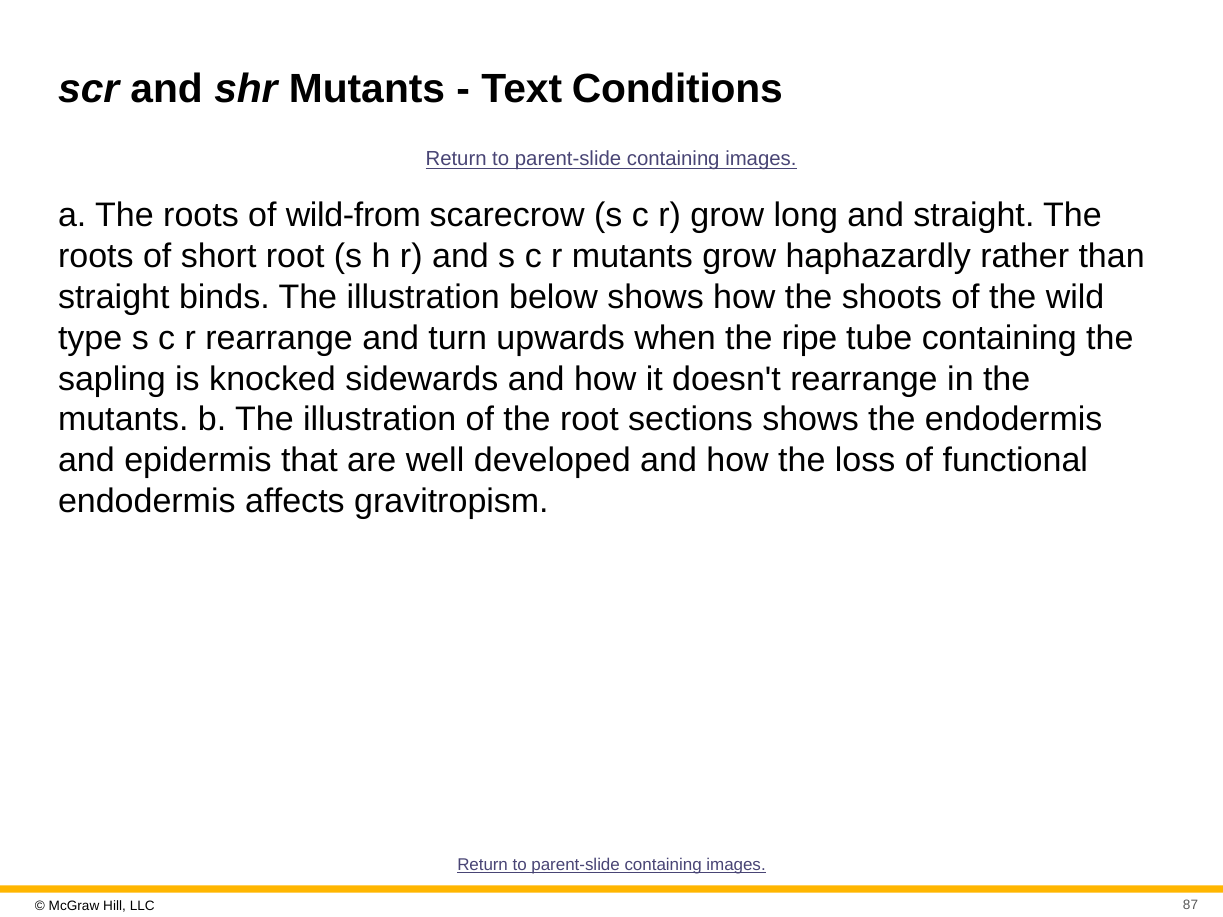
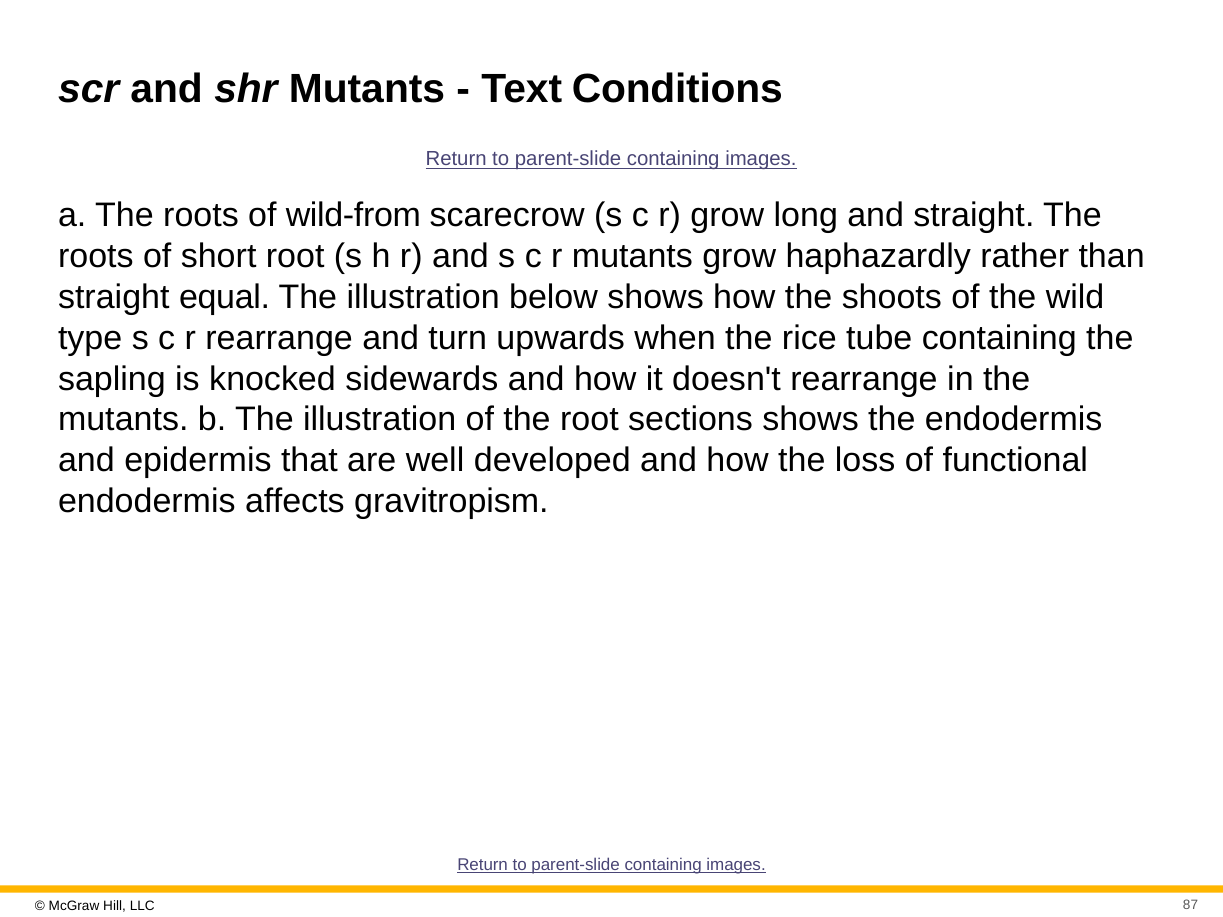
binds: binds -> equal
ripe: ripe -> rice
